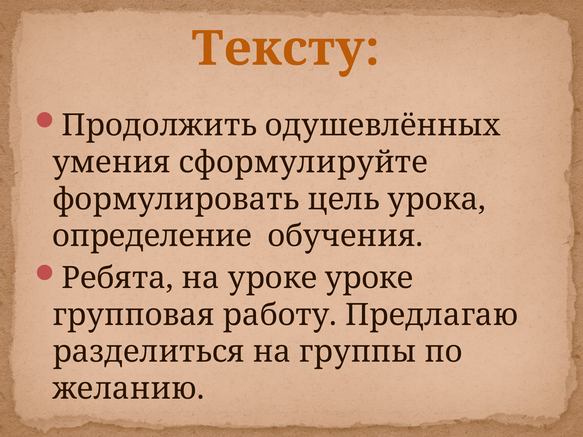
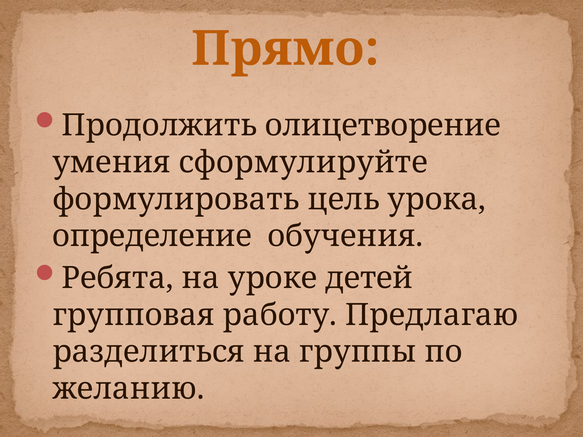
Тексту: Тексту -> Прямо
одушевлённых: одушевлённых -> олицетворение
уроке уроке: уроке -> детей
